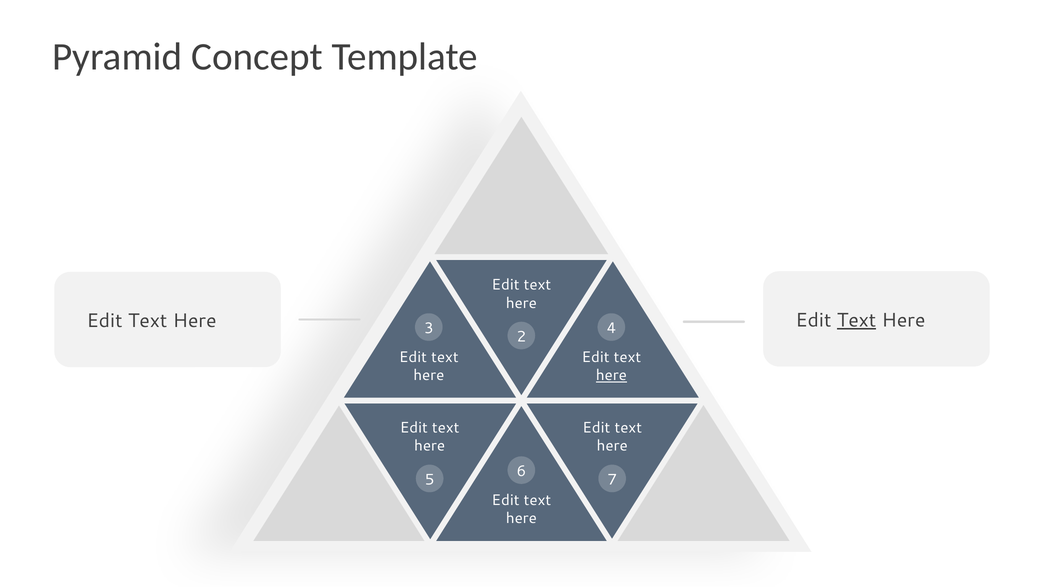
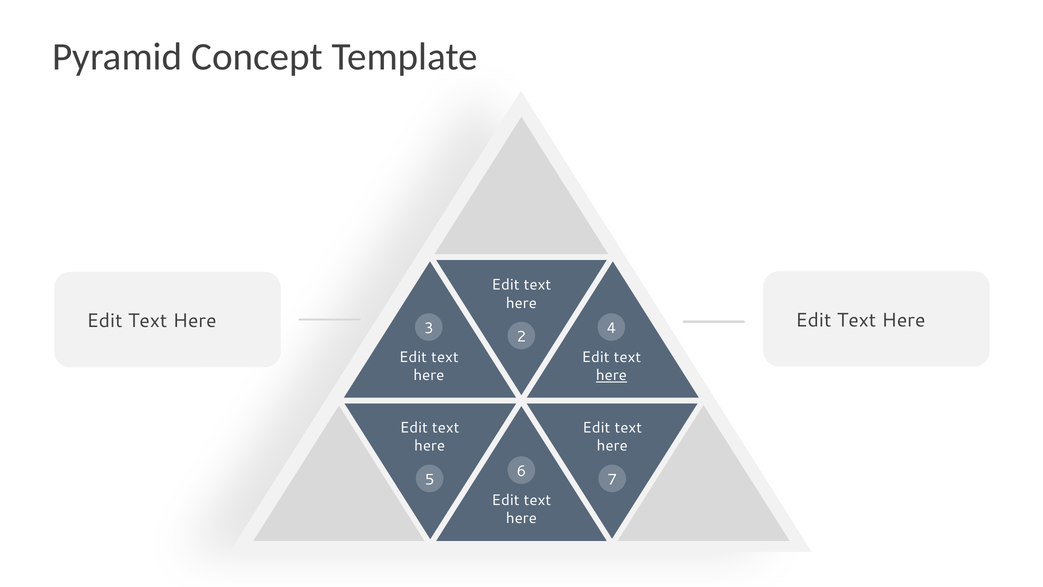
Text at (856, 320) underline: present -> none
